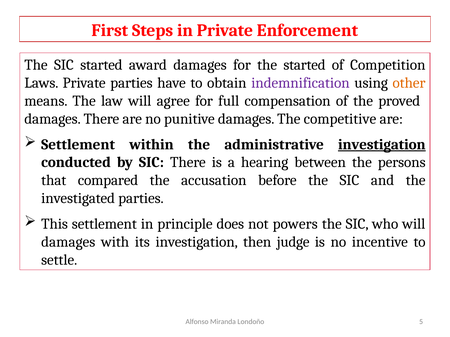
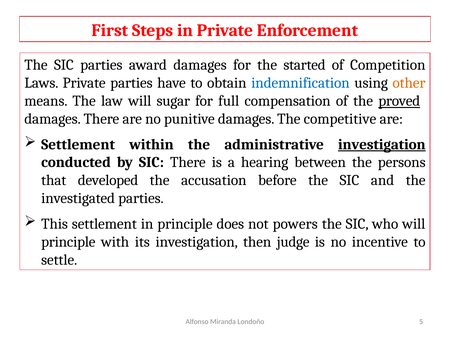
SIC started: started -> parties
indemnification colour: purple -> blue
agree: agree -> sugar
proved underline: none -> present
compared: compared -> developed
damages at (68, 242): damages -> principle
